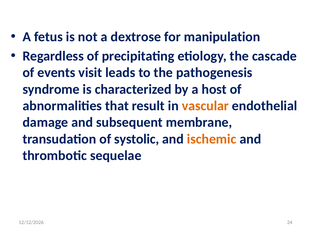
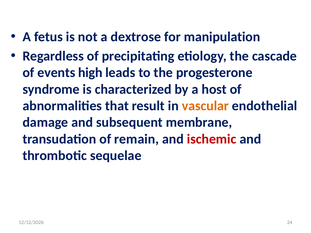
visit: visit -> high
pathogenesis: pathogenesis -> progesterone
systolic: systolic -> remain
ischemic colour: orange -> red
